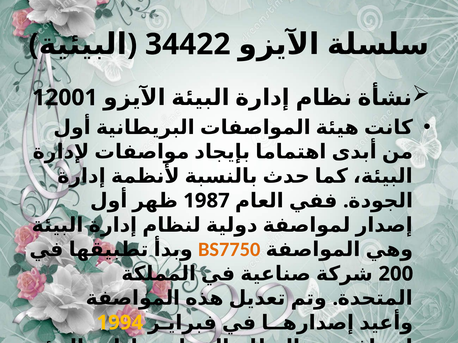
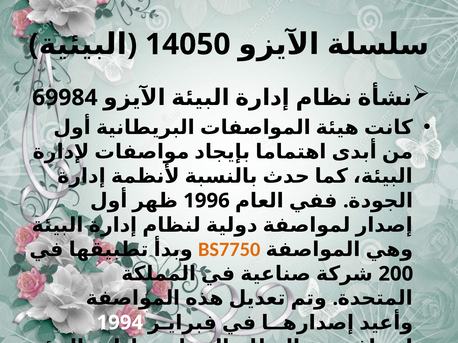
34422: 34422 -> 14050
12001: 12001 -> 69984
1987: 1987 -> 1996
1994 colour: yellow -> white
